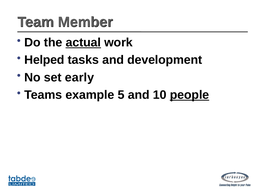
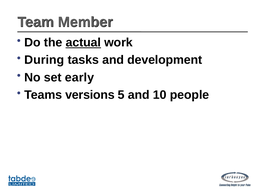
Helped: Helped -> During
example: example -> versions
people underline: present -> none
